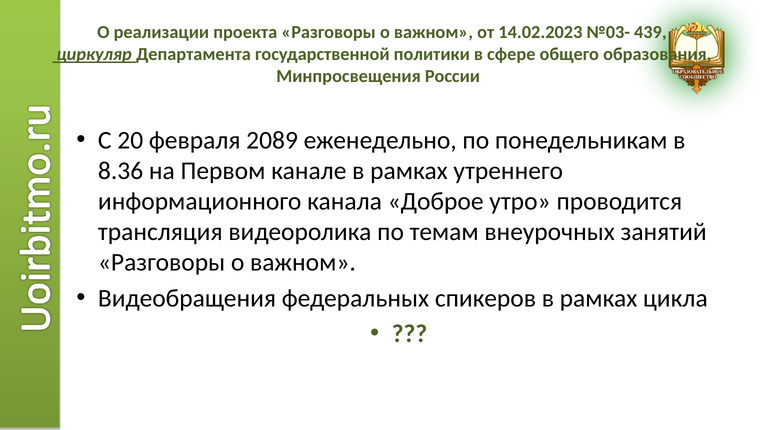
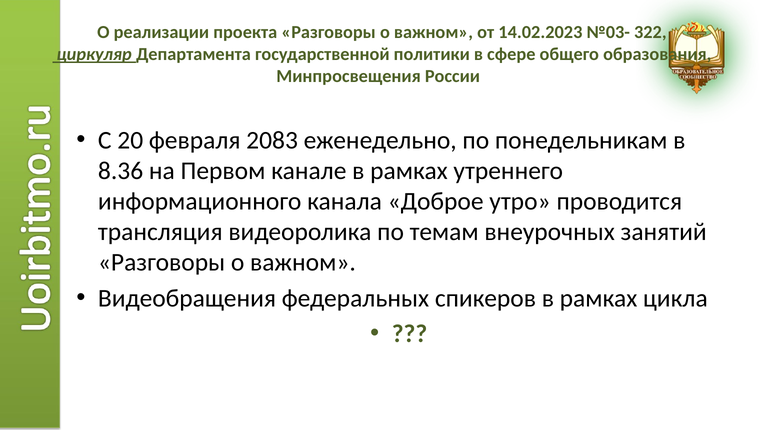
439: 439 -> 322
2089: 2089 -> 2083
